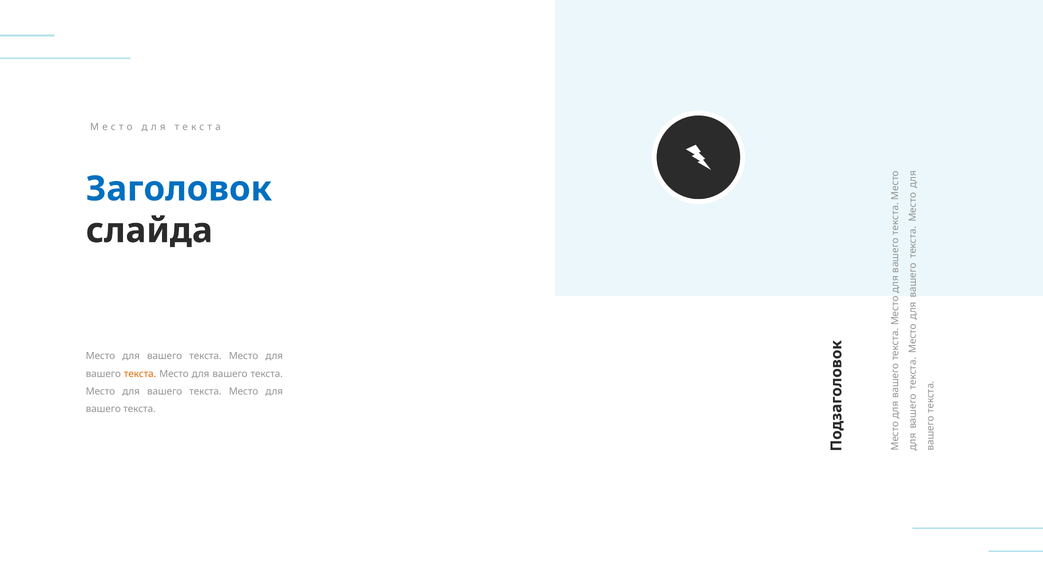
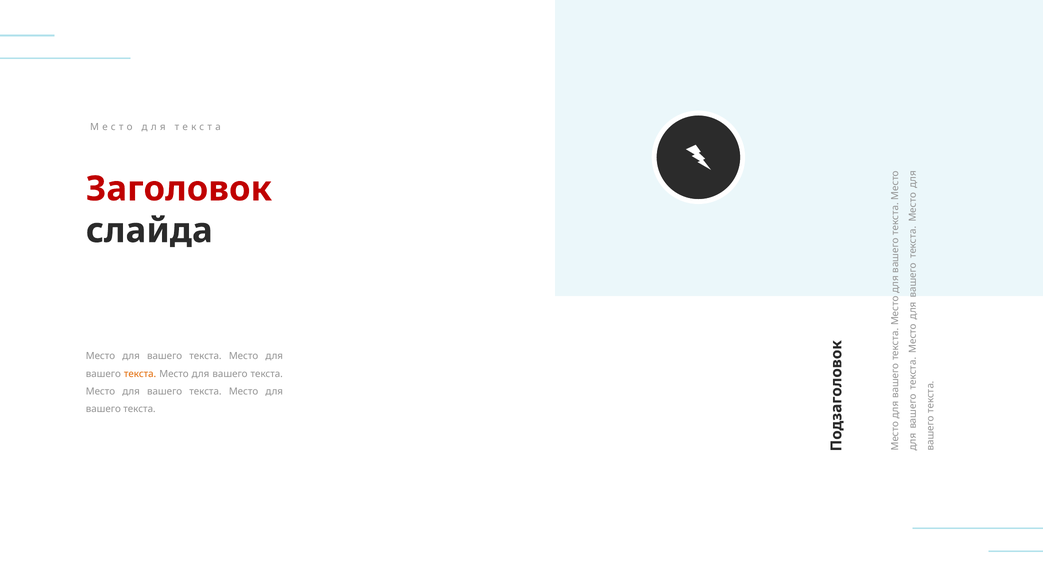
Заголовок colour: blue -> red
